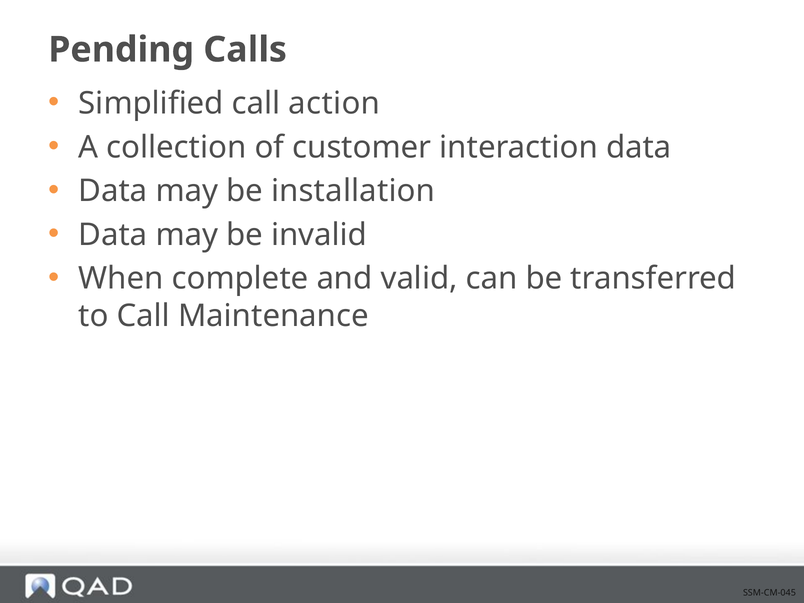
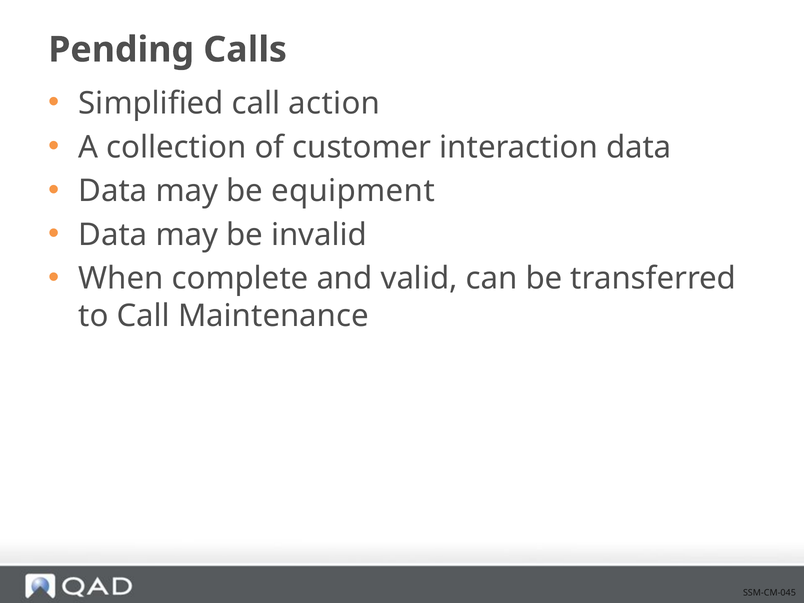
installation: installation -> equipment
